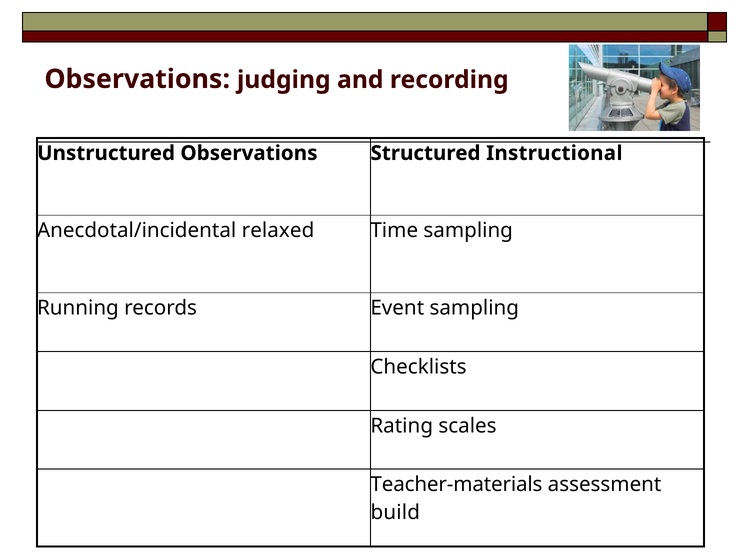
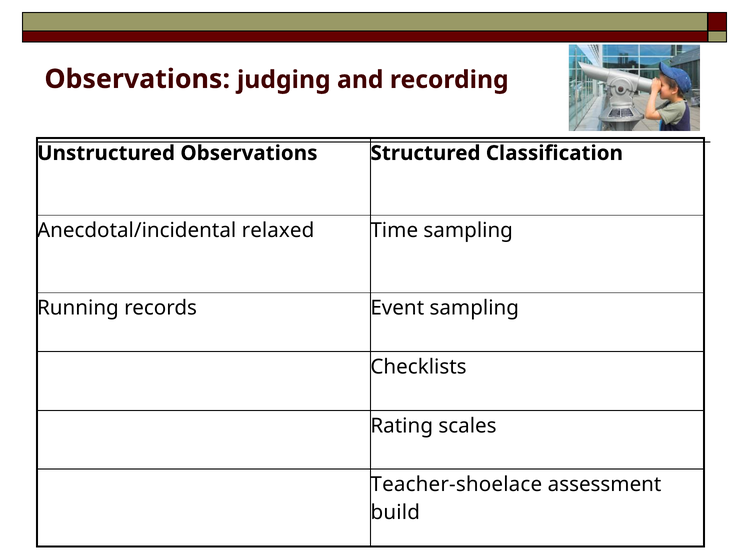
Instructional: Instructional -> Classification
Teacher-materials: Teacher-materials -> Teacher-shoelace
